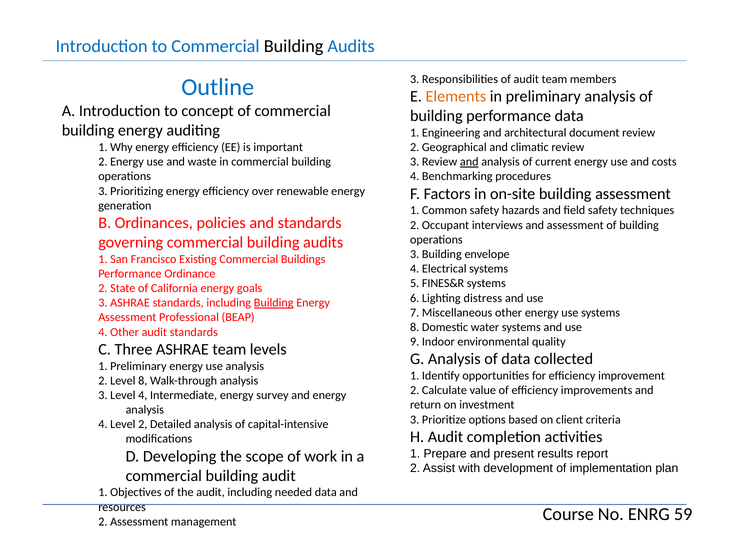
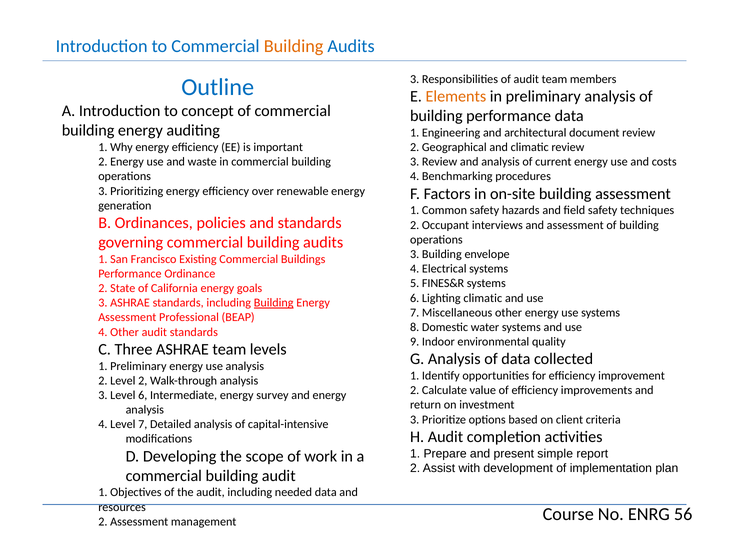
Building at (294, 46) colour: black -> orange
and at (469, 162) underline: present -> none
Lighting distress: distress -> climatic
Level 8: 8 -> 2
Level 4: 4 -> 6
Level 2: 2 -> 7
results: results -> simple
59: 59 -> 56
